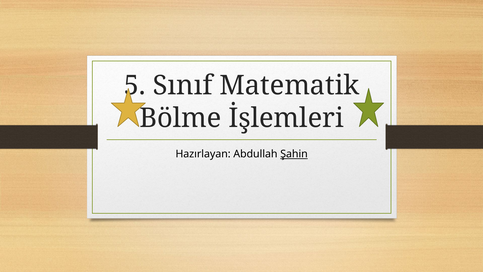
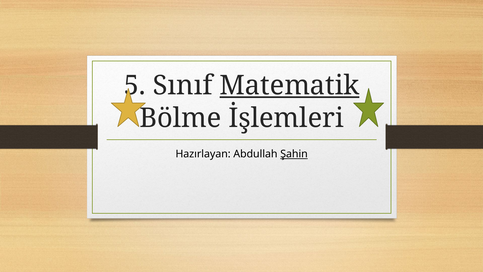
Matematik underline: none -> present
